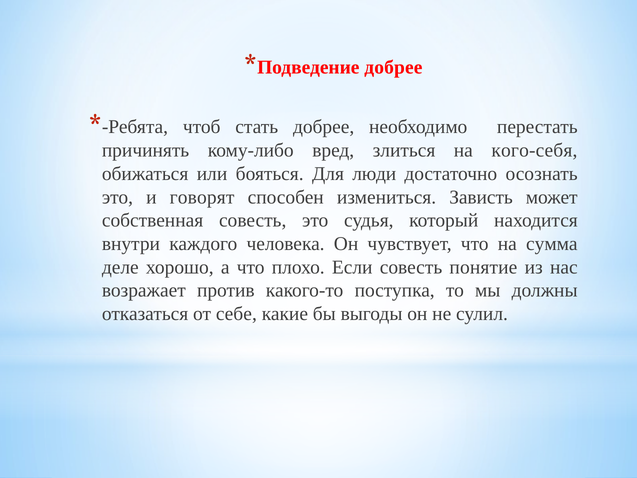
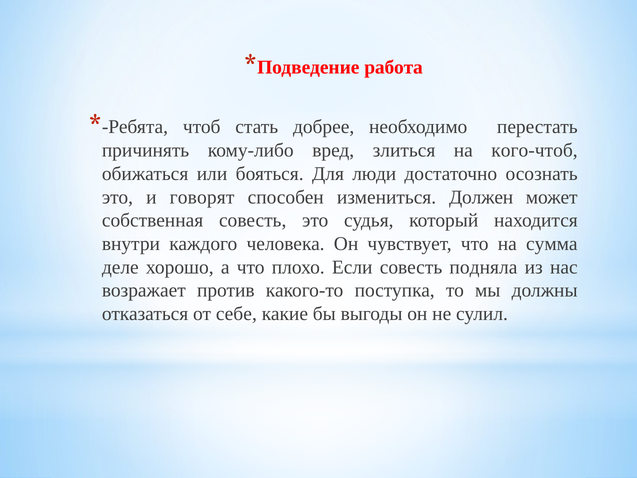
добрее at (393, 67): добрее -> работа
кого-себя: кого-себя -> кого-чтоб
Зависть: Зависть -> Должен
понятие: понятие -> подняла
